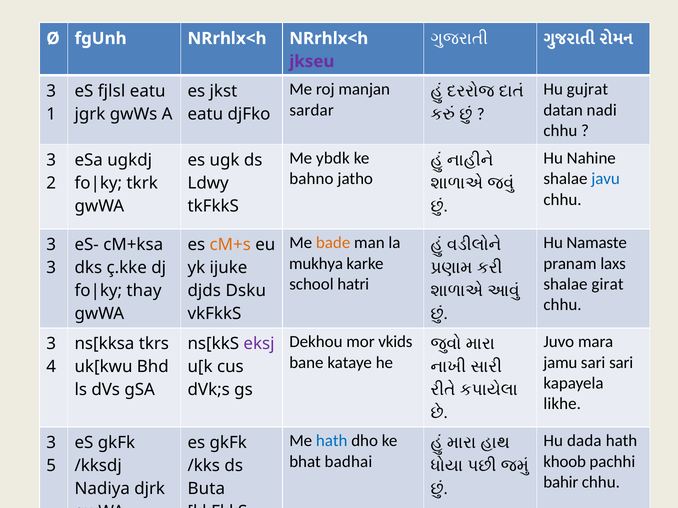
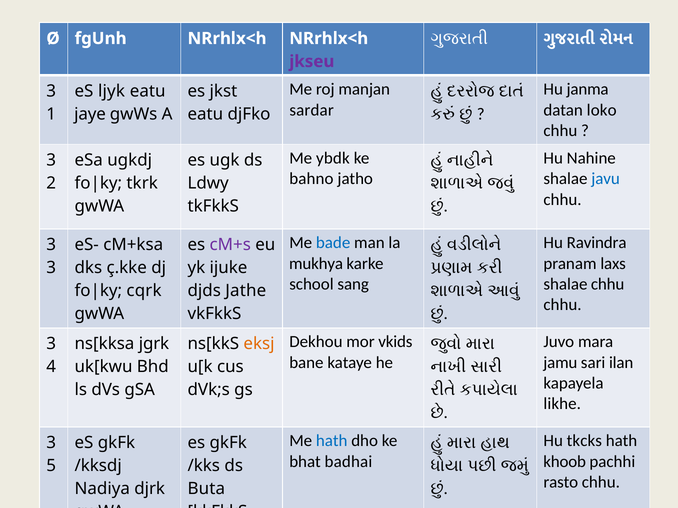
gujrat: gujrat -> janma
fjlsl: fjlsl -> ljyk
nadi: nadi -> loko
jgrk: jgrk -> jaye
bade colour: orange -> blue
Namaste: Namaste -> Ravindra
cM+s colour: orange -> purple
hatri: hatri -> sang
shalae girat: girat -> chhu
thay: thay -> cqrk
Dsku: Dsku -> Jathe
tkrs: tkrs -> jgrk
eksj colour: purple -> orange
sari sari: sari -> ilan
dada: dada -> tkcks
bahir: bahir -> rasto
